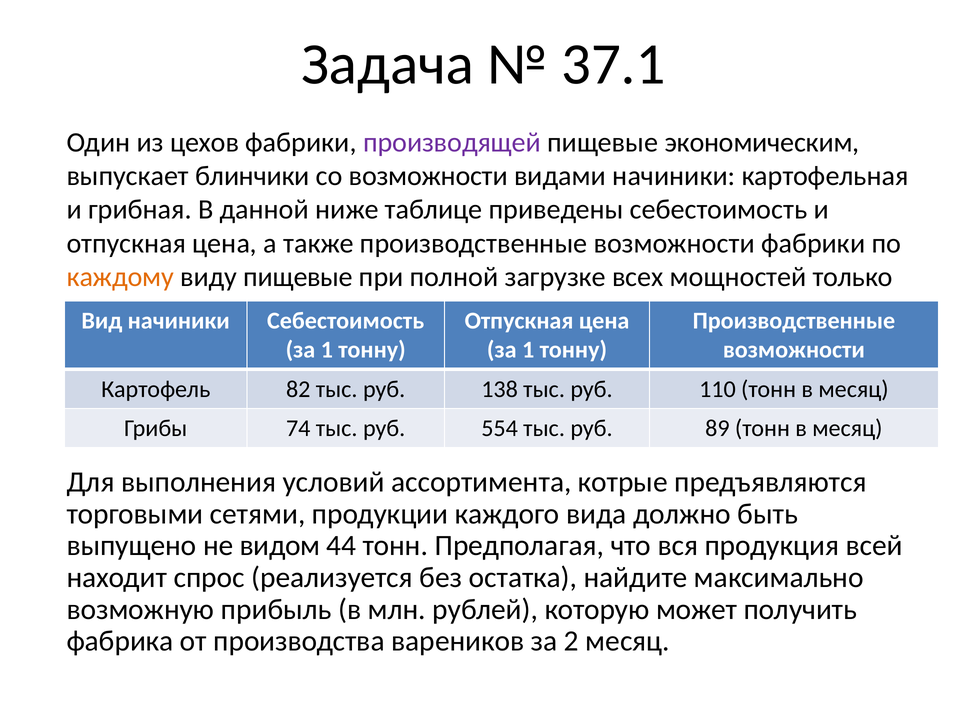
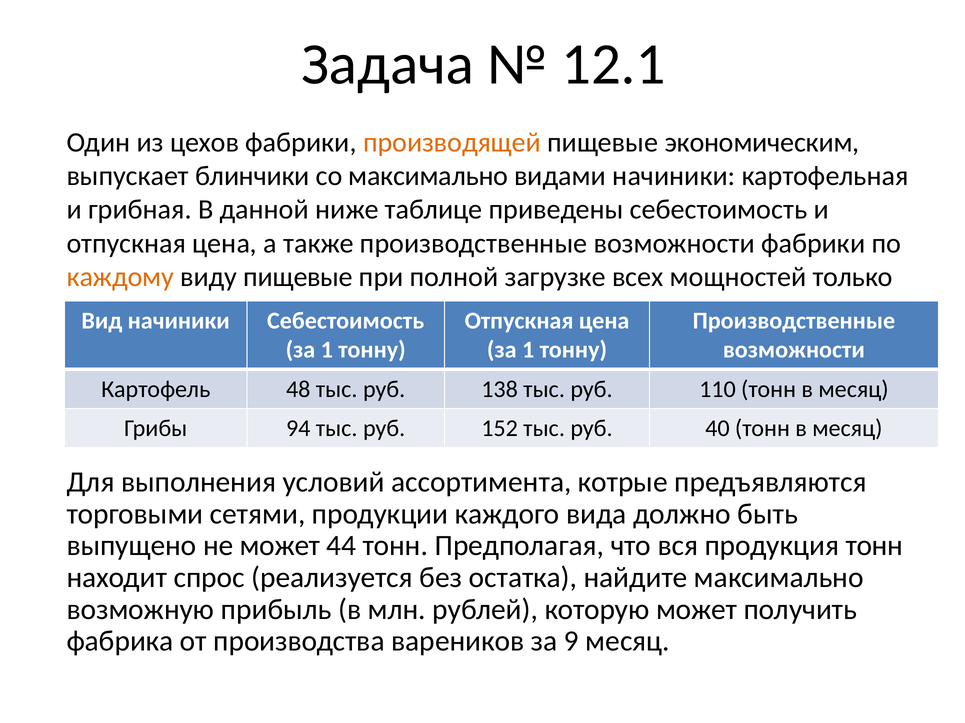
37.1: 37.1 -> 12.1
производящей colour: purple -> orange
со возможности: возможности -> максимально
82: 82 -> 48
74: 74 -> 94
554: 554 -> 152
89: 89 -> 40
не видом: видом -> может
продукция всей: всей -> тонн
2: 2 -> 9
